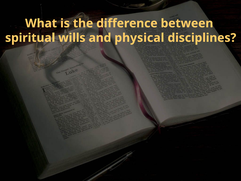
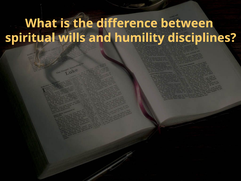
physical: physical -> humility
